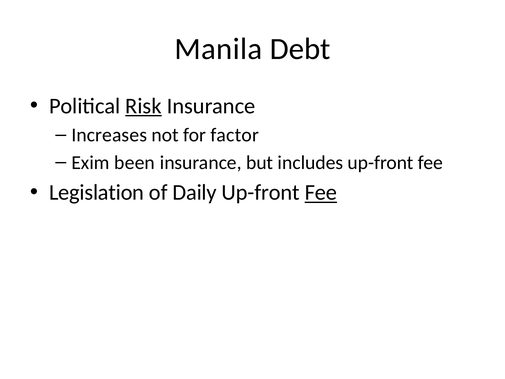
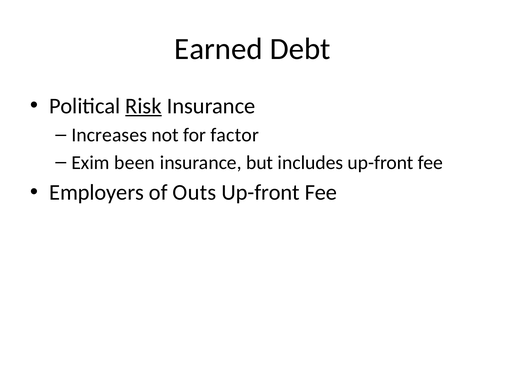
Manila: Manila -> Earned
Legislation: Legislation -> Employers
Daily: Daily -> Outs
Fee at (321, 192) underline: present -> none
